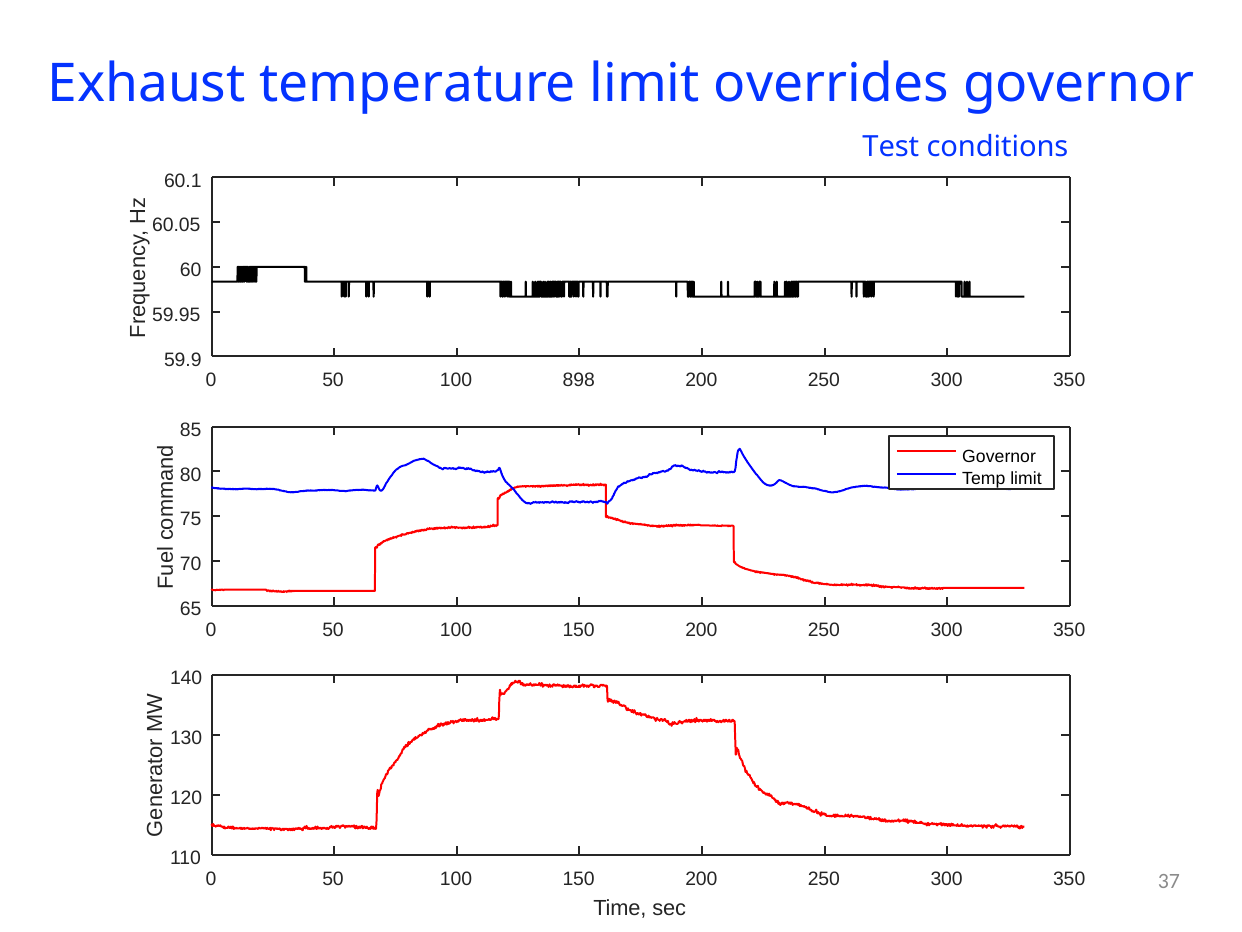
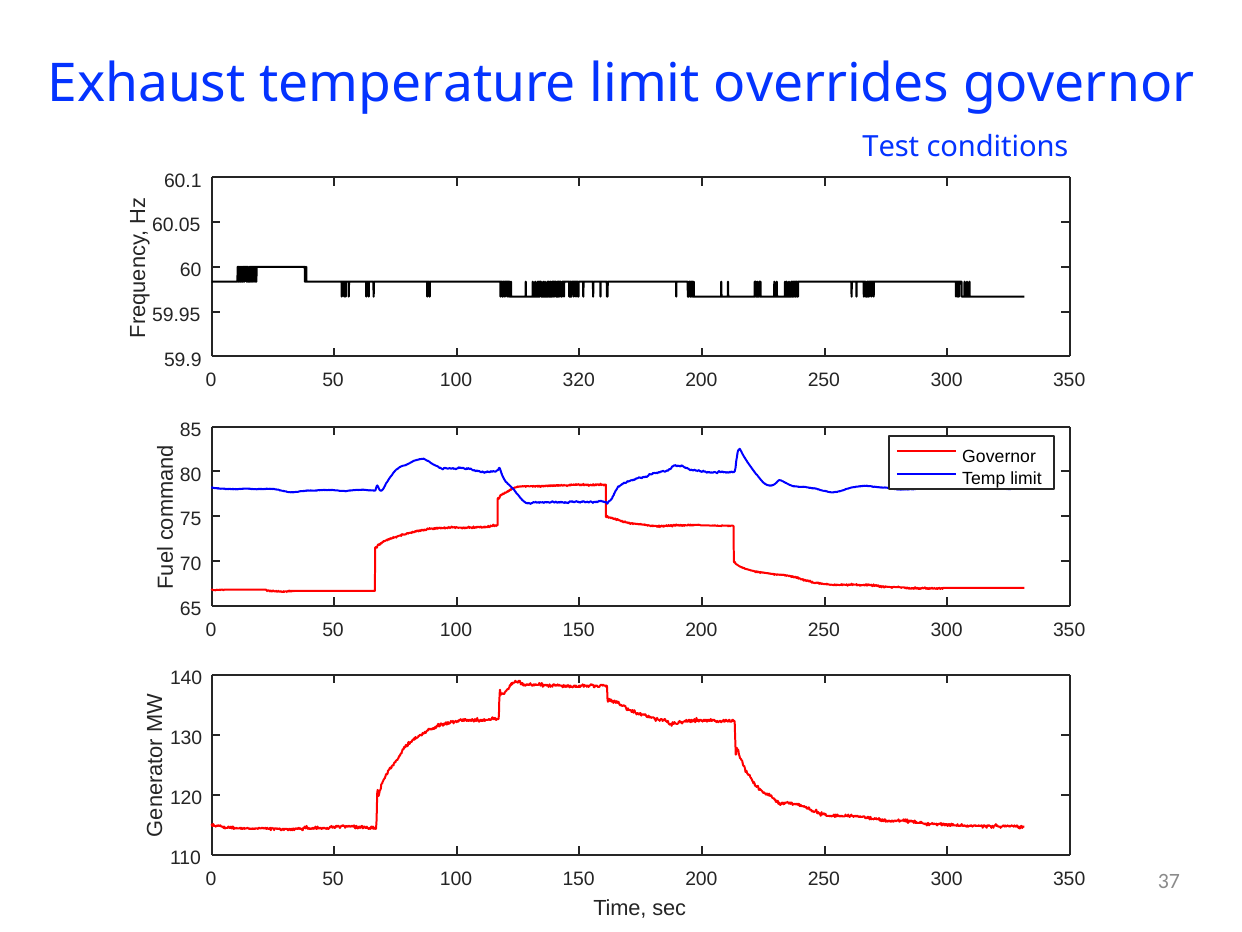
898: 898 -> 320
